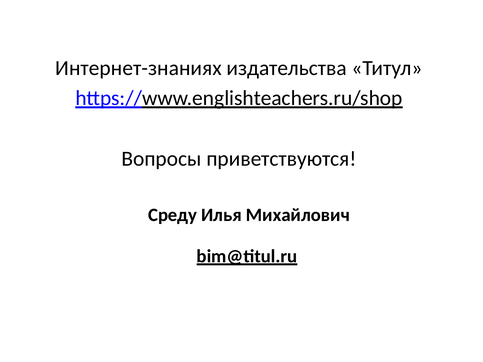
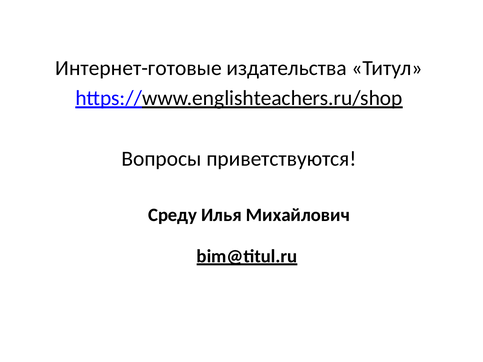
Интернет-знаниях: Интернет-знаниях -> Интернет-готовые
